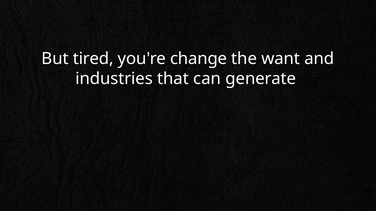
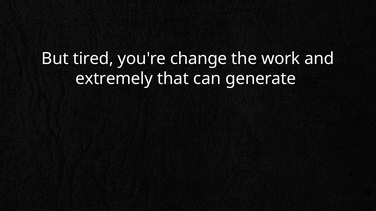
want: want -> work
industries: industries -> extremely
